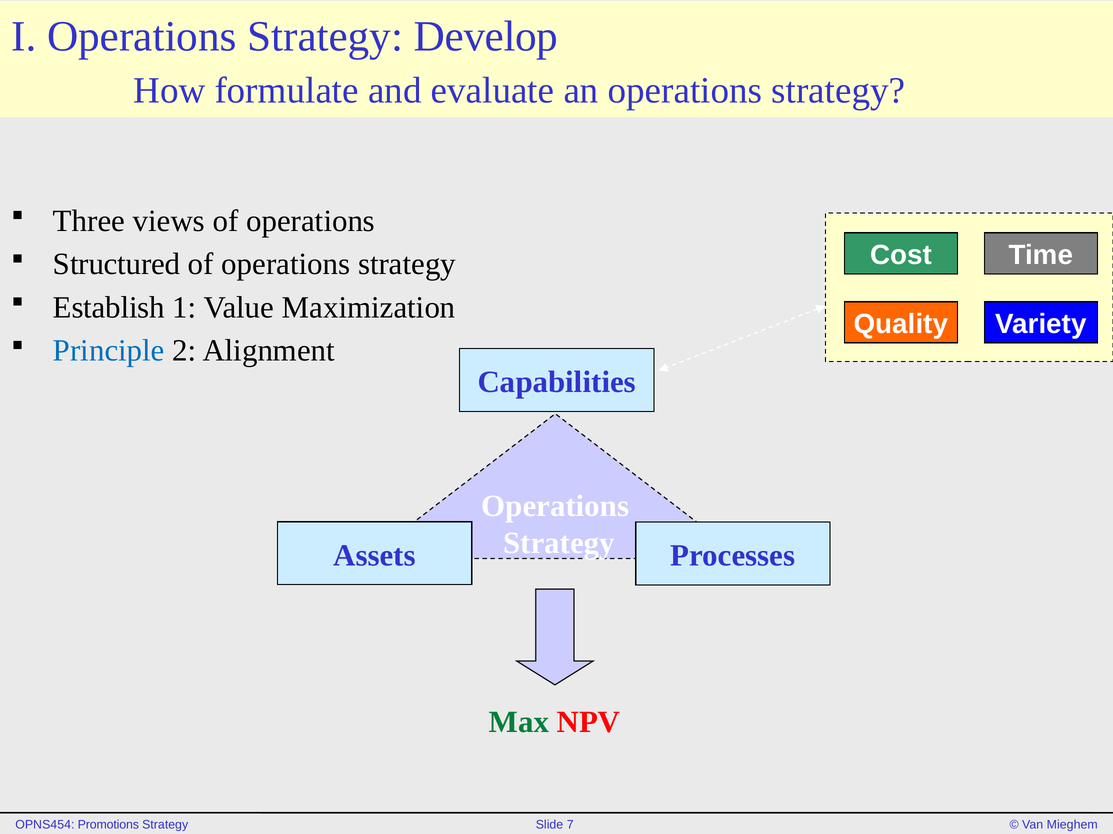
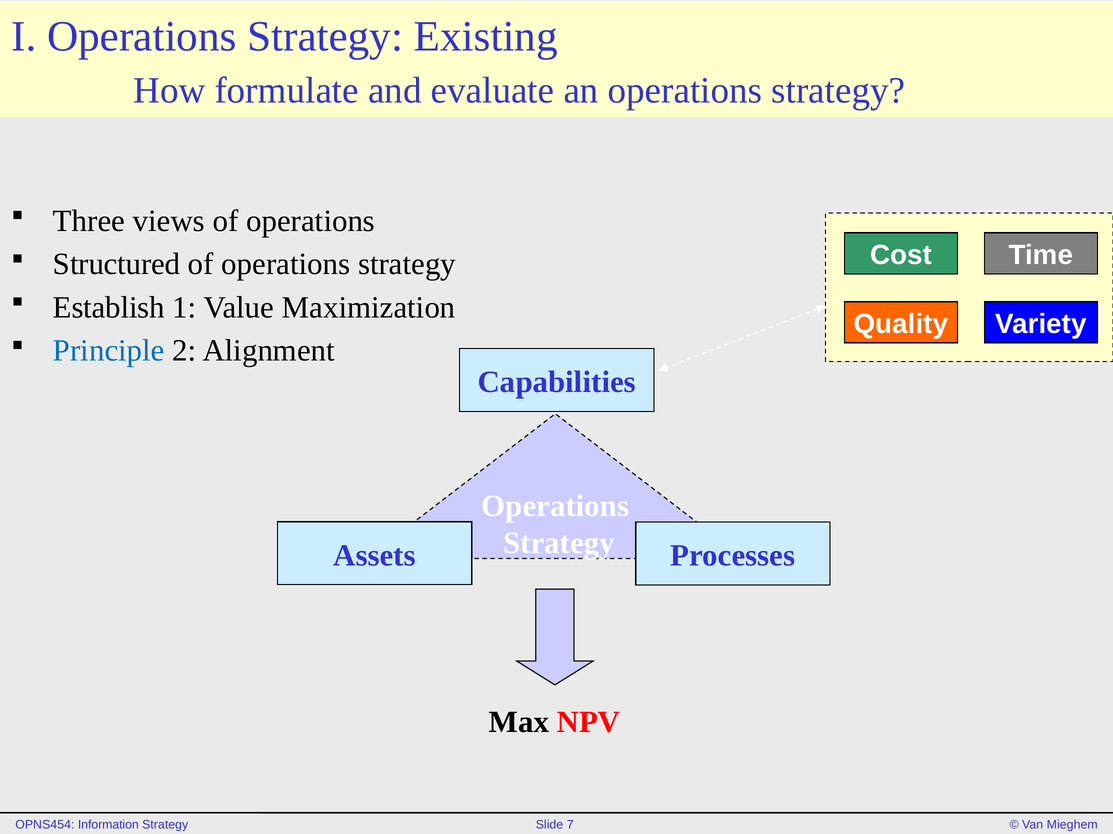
Develop: Develop -> Existing
Max colour: green -> black
Promotions: Promotions -> Information
